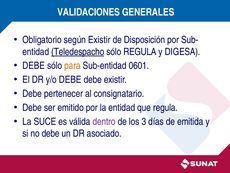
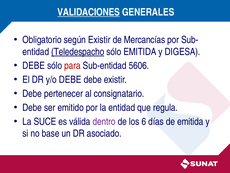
VALIDACIONES underline: none -> present
Disposición: Disposición -> Mercancías
sólo REGULA: REGULA -> EMITIDA
para colour: orange -> red
0601: 0601 -> 5606
3: 3 -> 6
no debe: debe -> base
